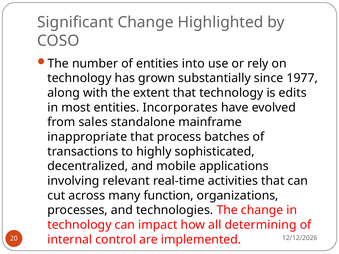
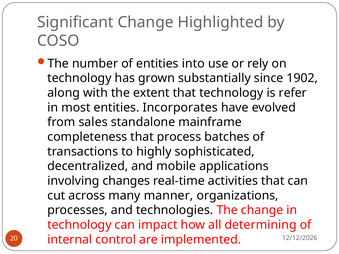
1977: 1977 -> 1902
edits: edits -> refer
inappropriate: inappropriate -> completeness
relevant: relevant -> changes
function: function -> manner
